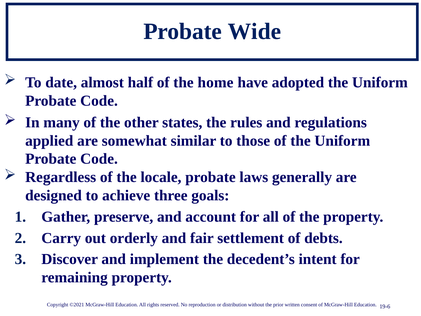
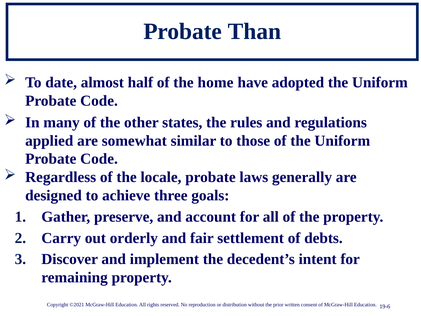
Wide: Wide -> Than
